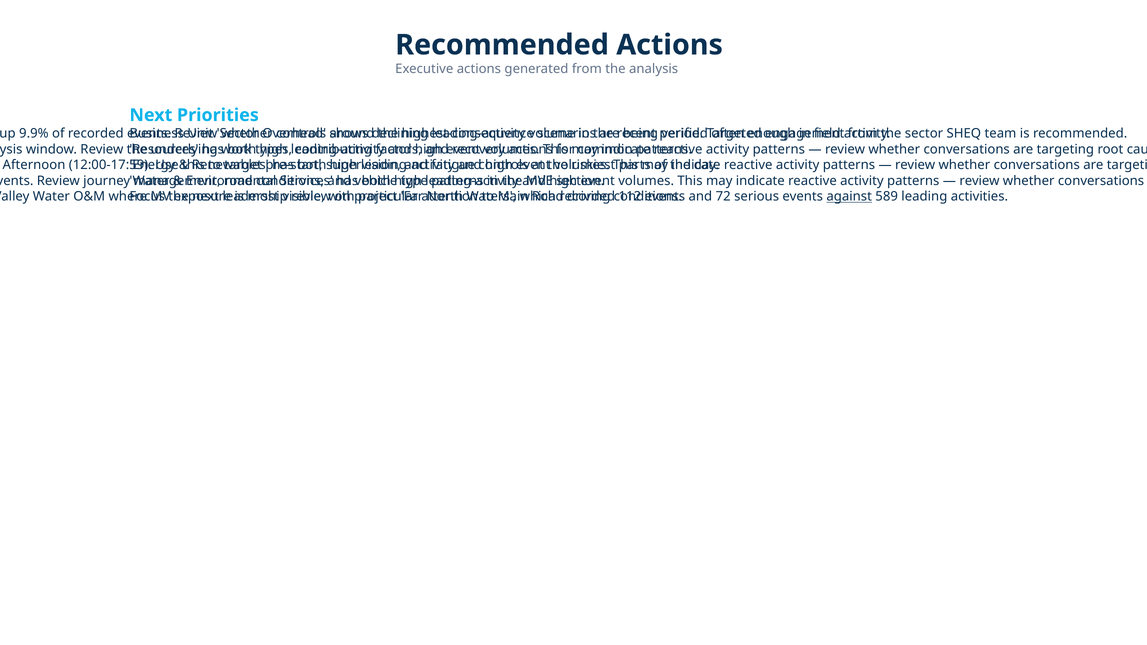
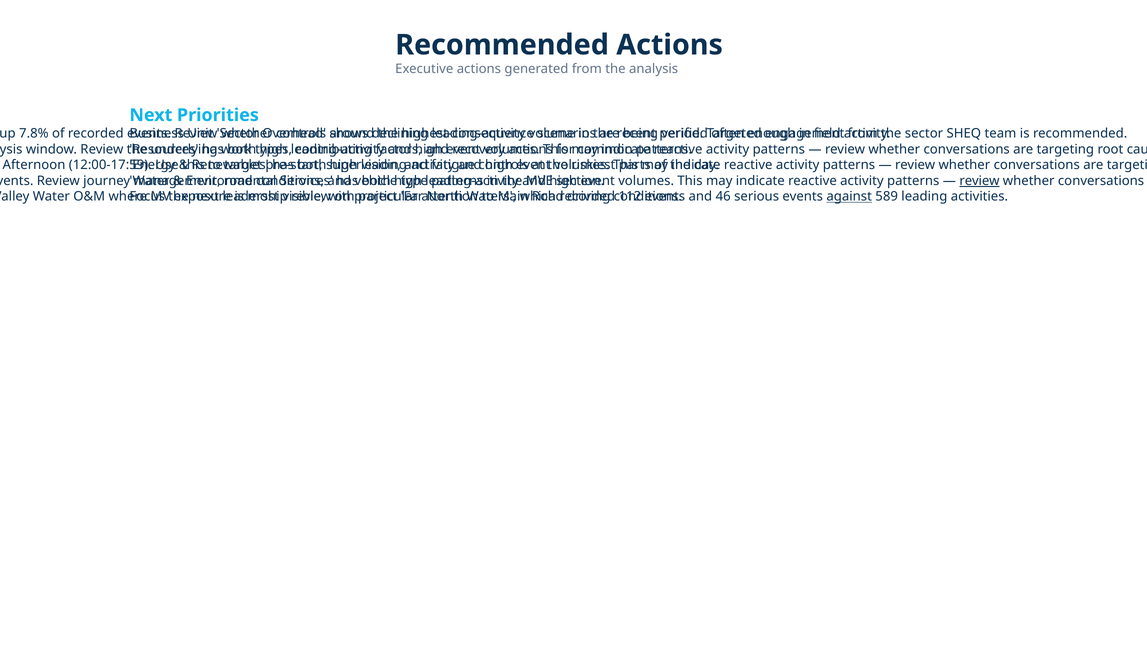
9.9%: 9.9% -> 7.8%
review at (979, 181) underline: none -> present
72: 72 -> 46
